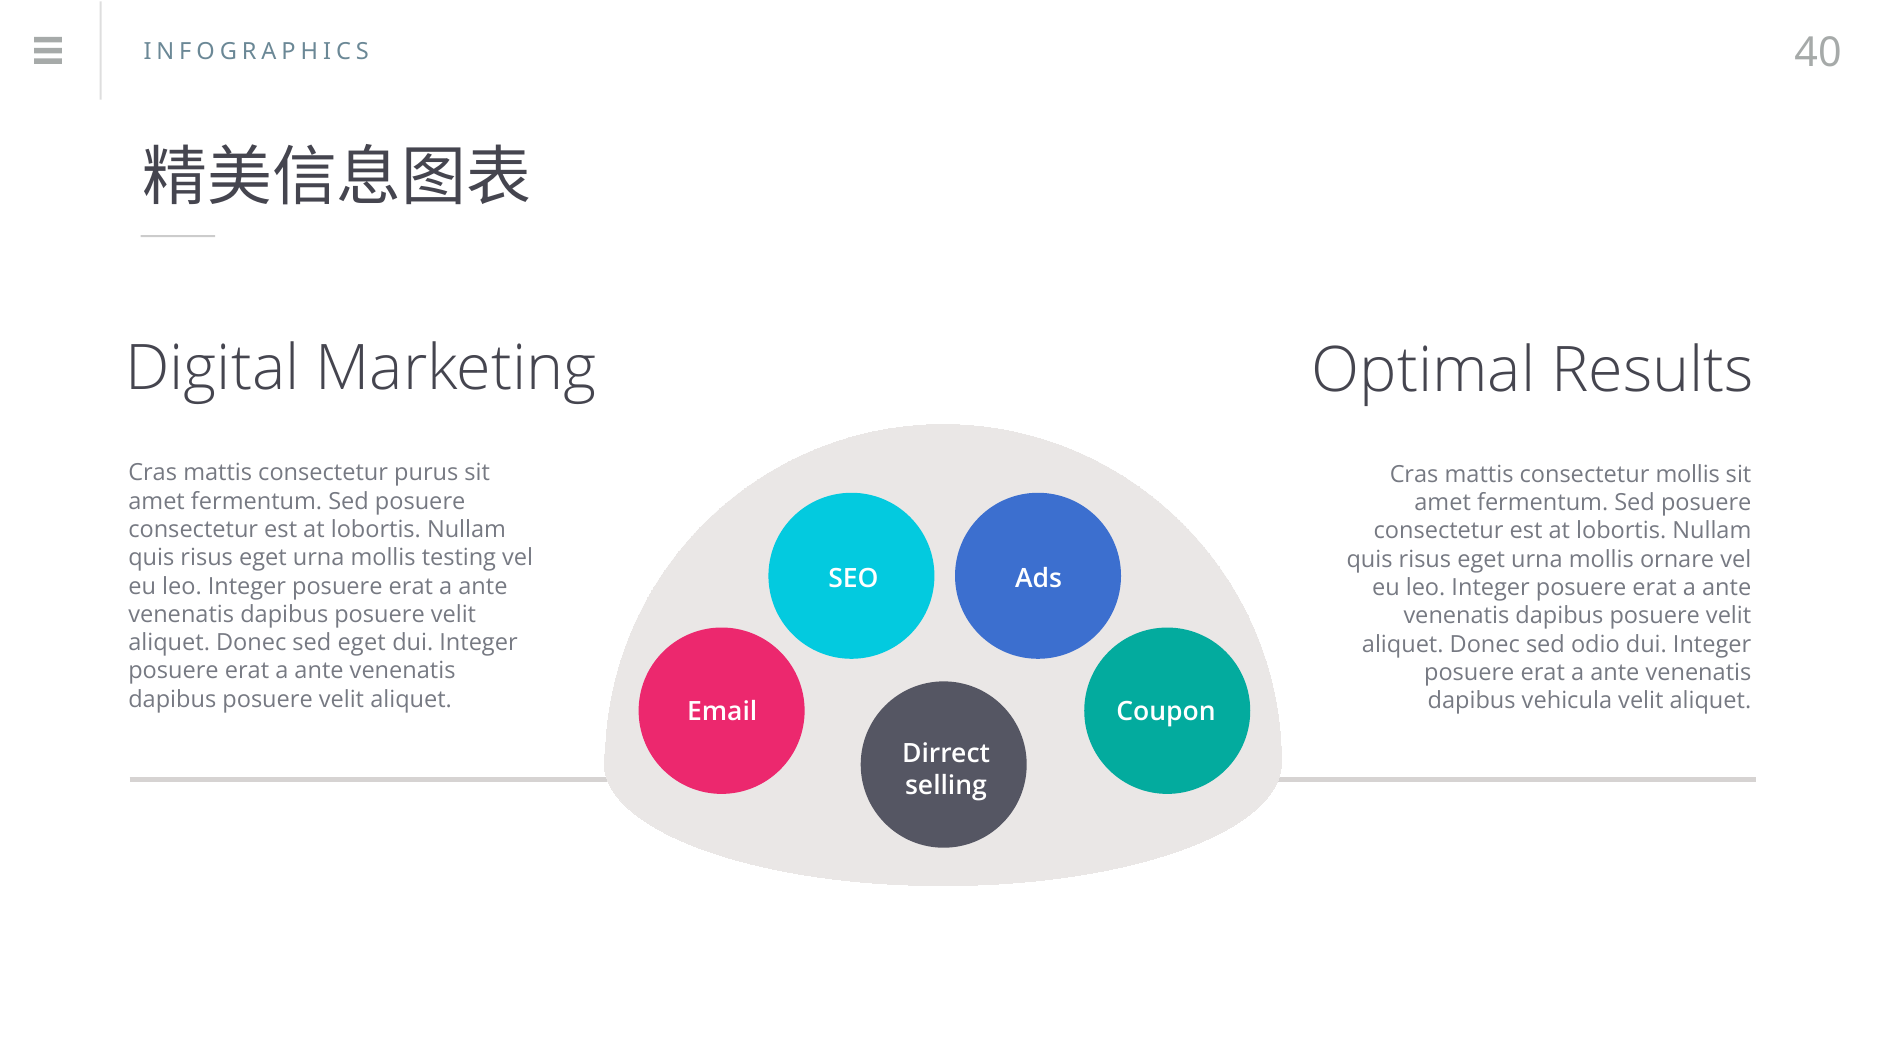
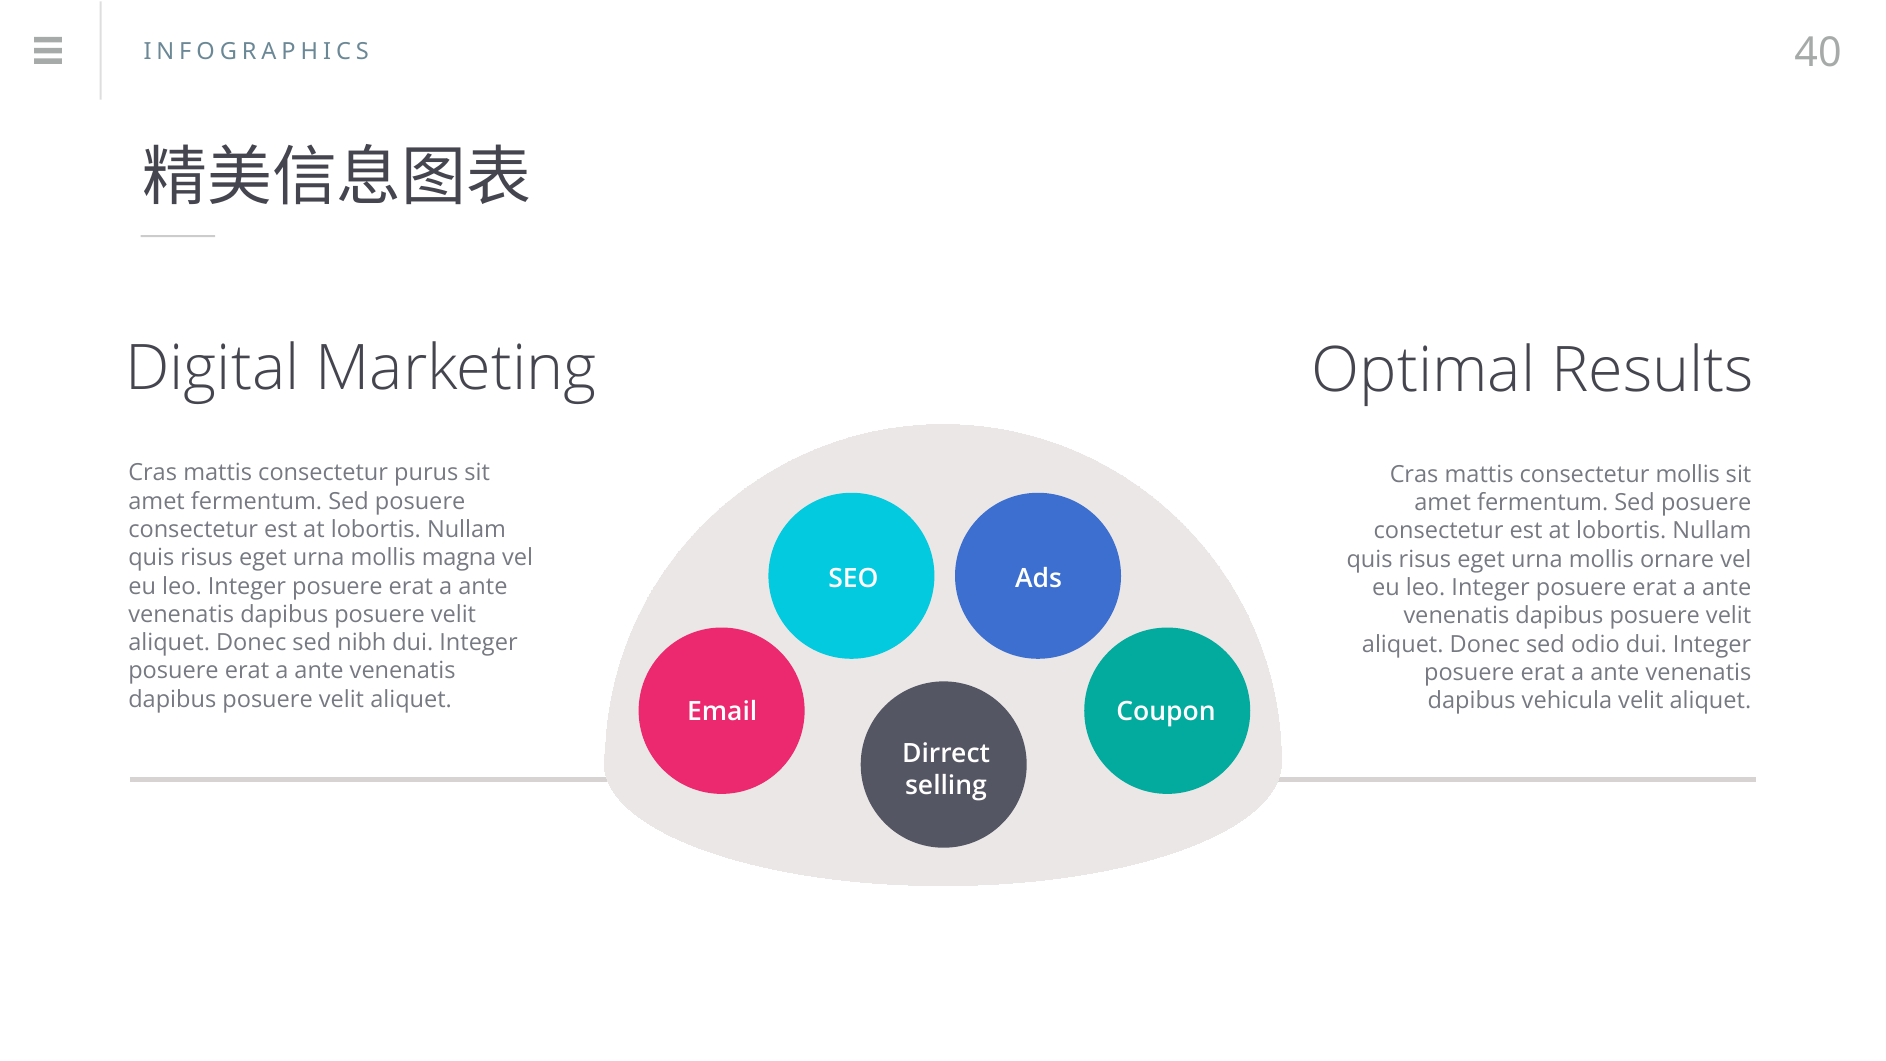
testing: testing -> magna
sed eget: eget -> nibh
